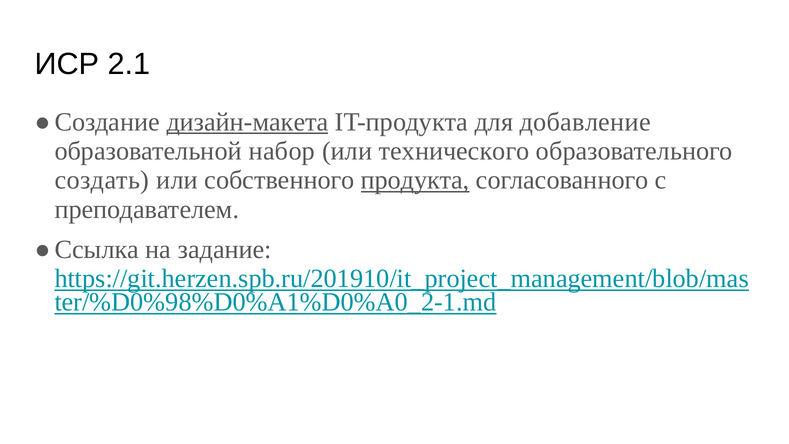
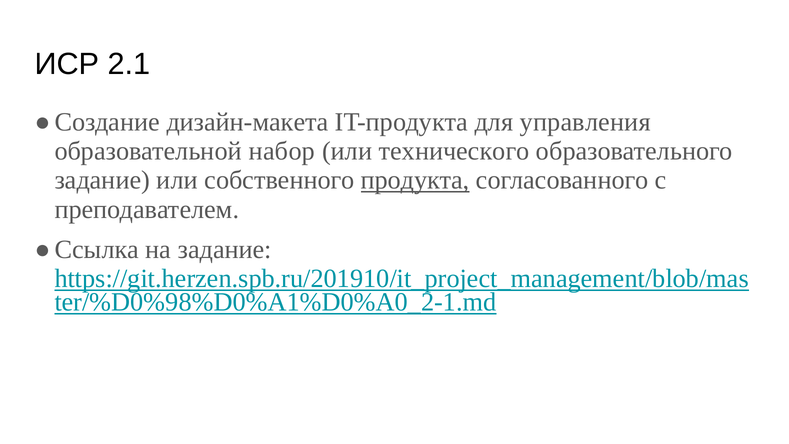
дизайн-макета underline: present -> none
добавление: добавление -> управления
создать at (102, 180): создать -> задание
